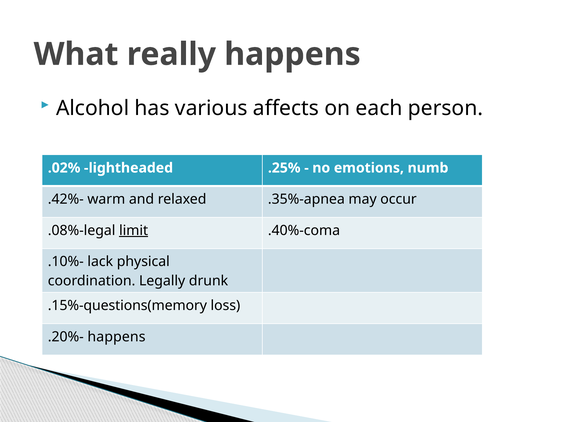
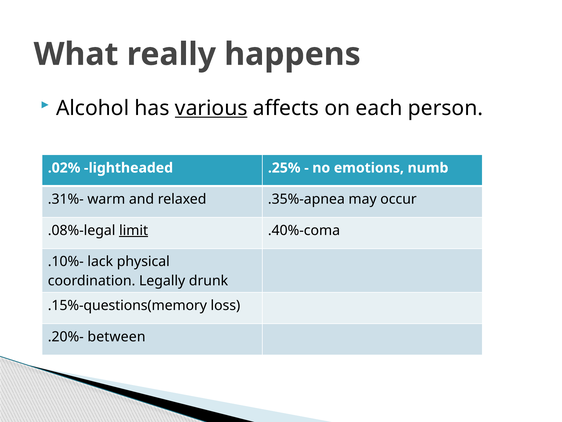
various underline: none -> present
.42%-: .42%- -> .31%-
.20%- happens: happens -> between
